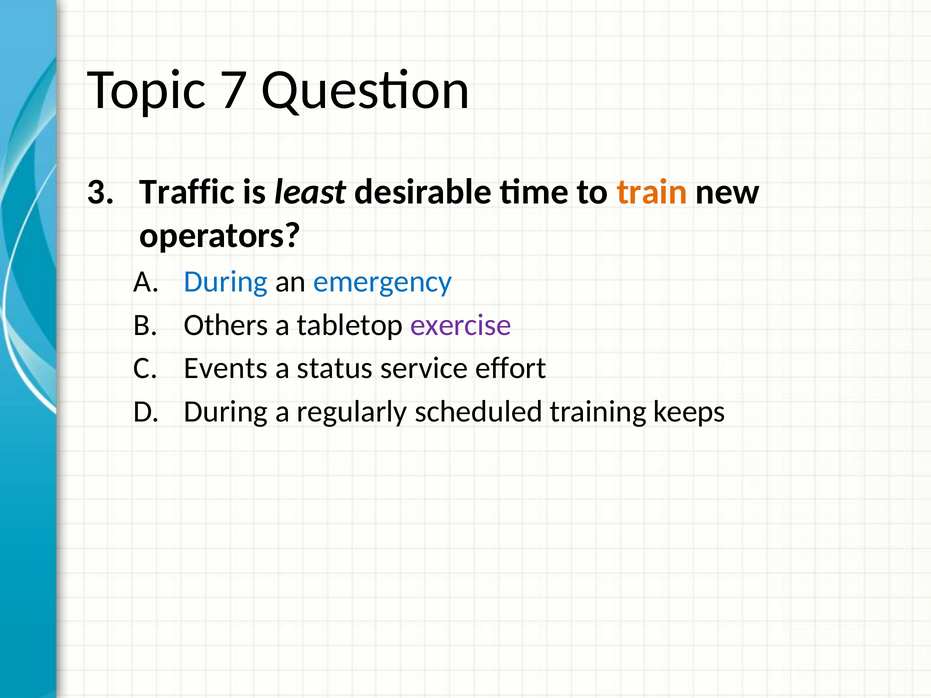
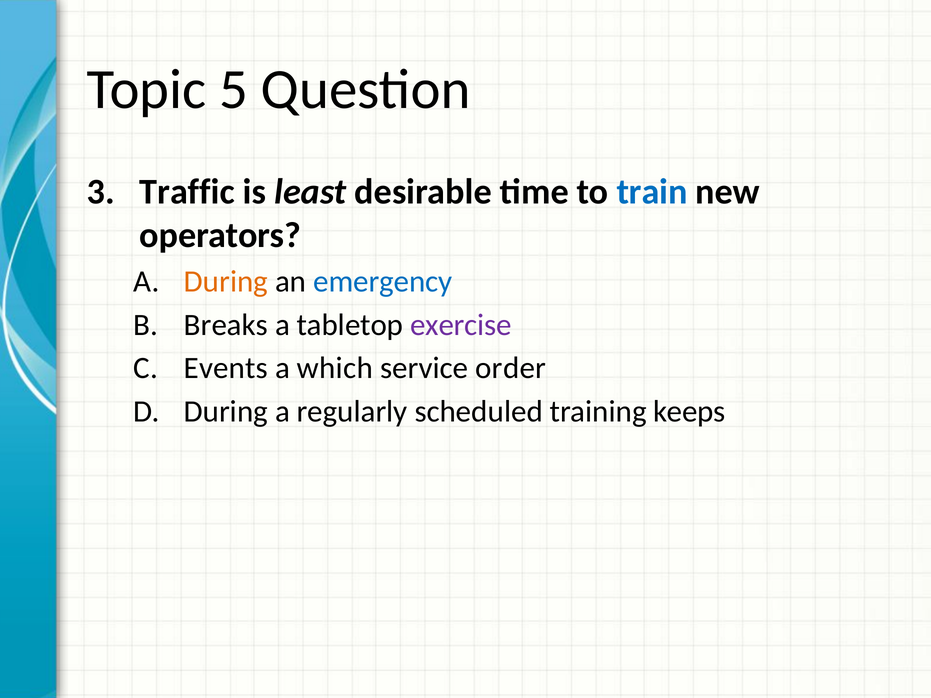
7: 7 -> 5
train colour: orange -> blue
During at (226, 282) colour: blue -> orange
Others: Others -> Breaks
status: status -> which
effort: effort -> order
